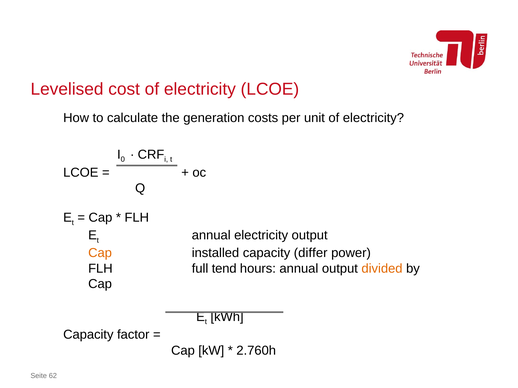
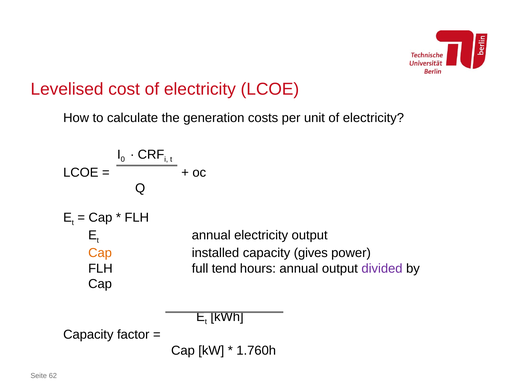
differ: differ -> gives
divided colour: orange -> purple
2.760h: 2.760h -> 1.760h
